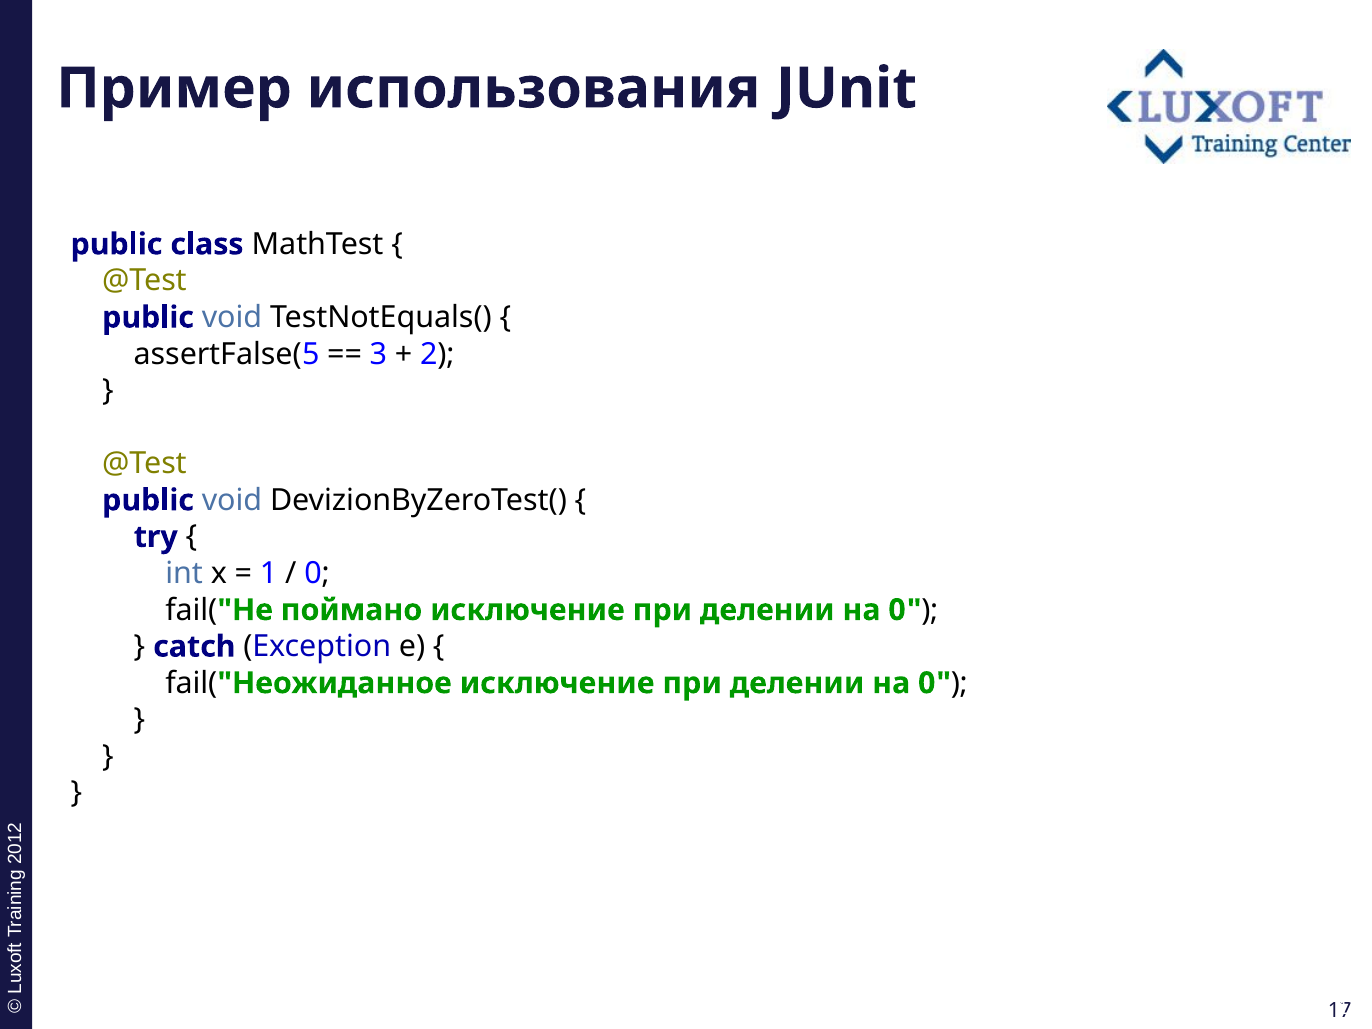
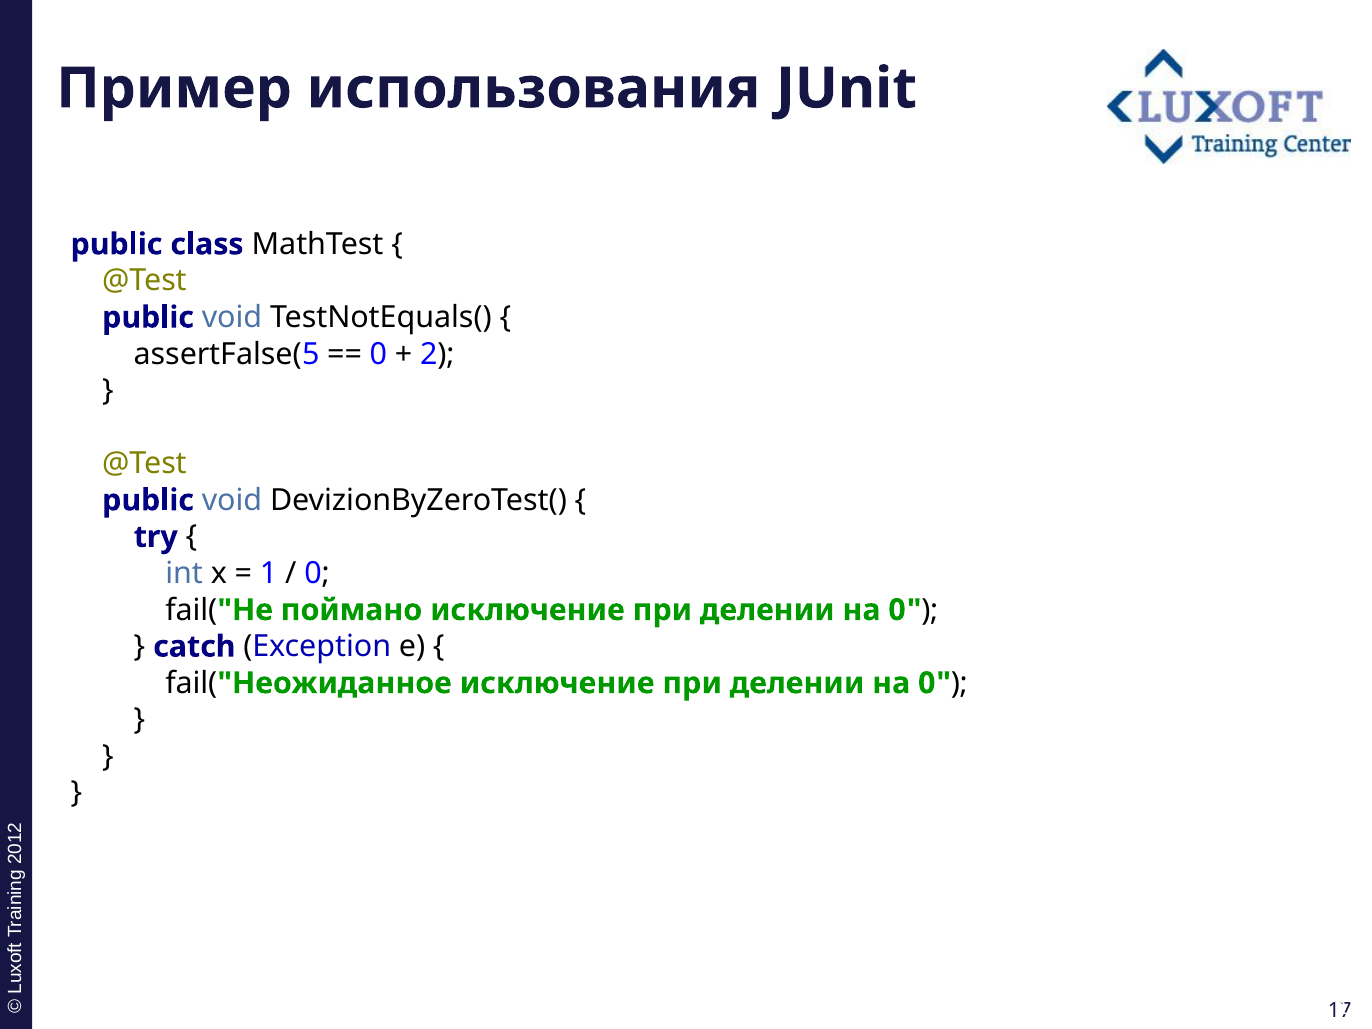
3 at (378, 354): 3 -> 0
